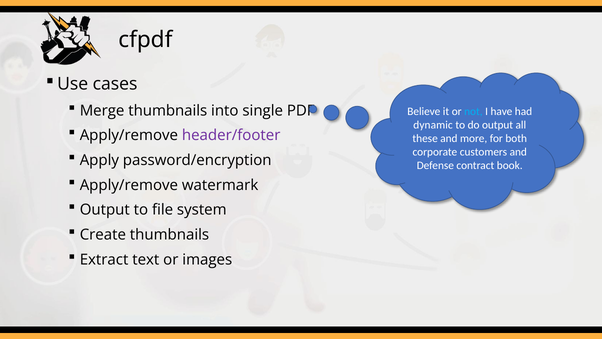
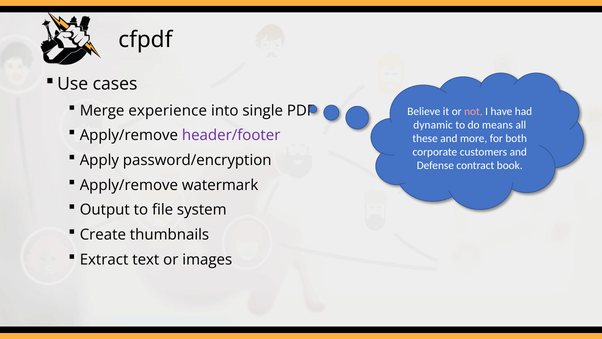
Merge thumbnails: thumbnails -> experience
not colour: light blue -> pink
do output: output -> means
